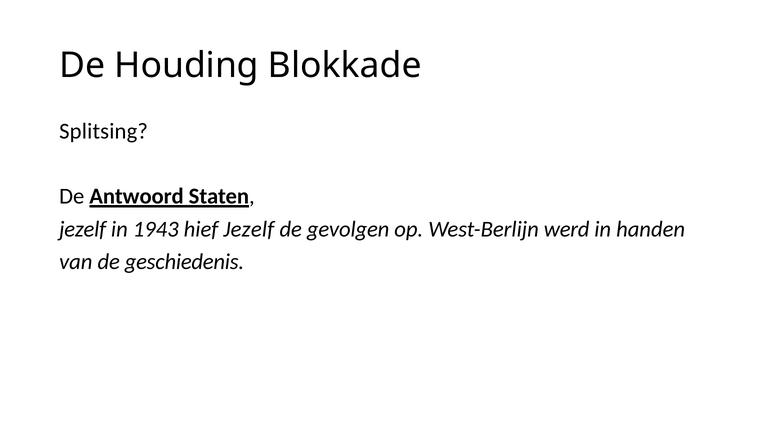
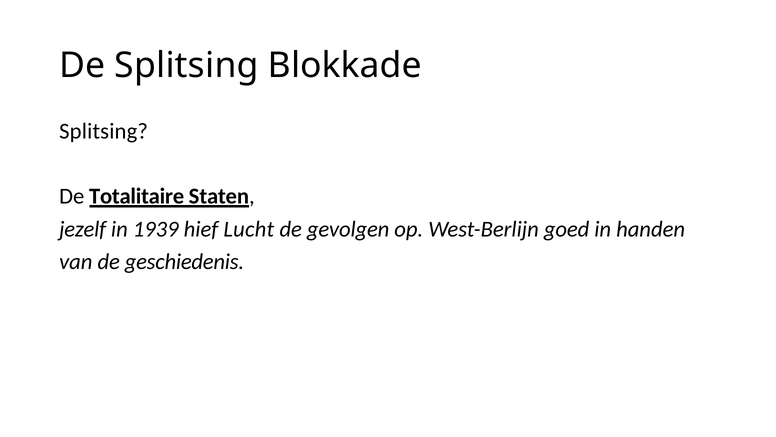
De Houding: Houding -> Splitsing
Antwoord: Antwoord -> Totalitaire
1943: 1943 -> 1939
hief Jezelf: Jezelf -> Lucht
werd: werd -> goed
